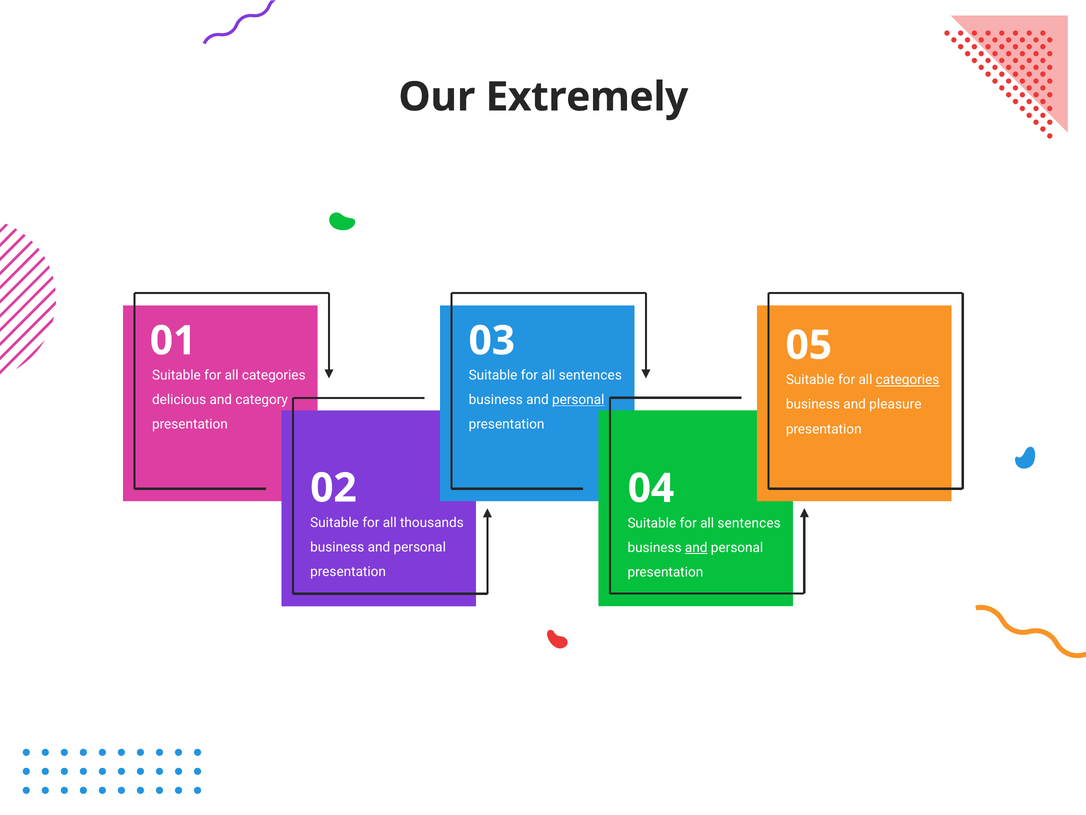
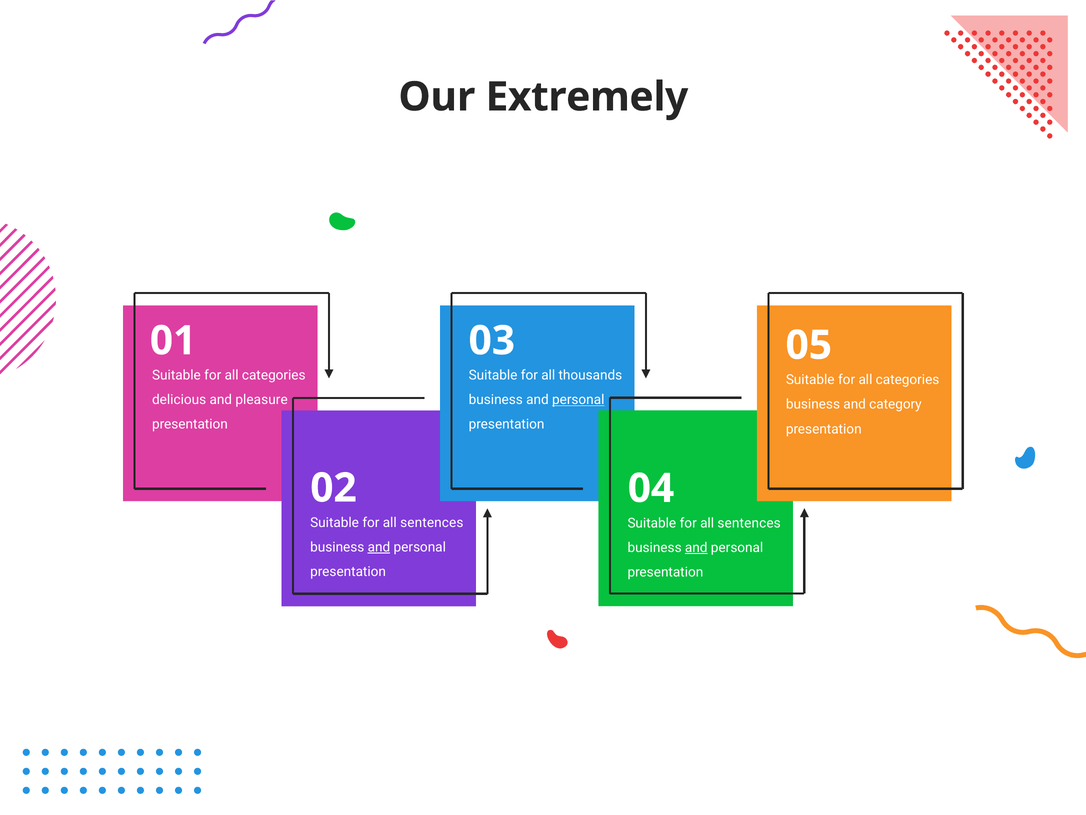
sentences at (590, 375): sentences -> thousands
categories at (908, 380) underline: present -> none
category: category -> pleasure
pleasure: pleasure -> category
thousands at (432, 522): thousands -> sentences
and at (379, 547) underline: none -> present
